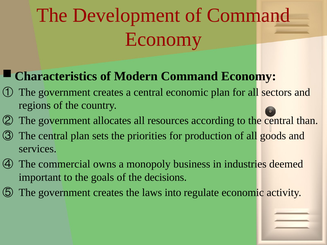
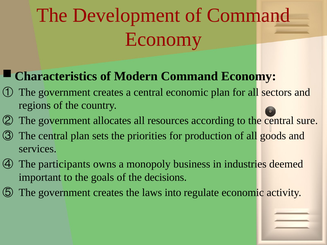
than: than -> sure
commercial: commercial -> participants
